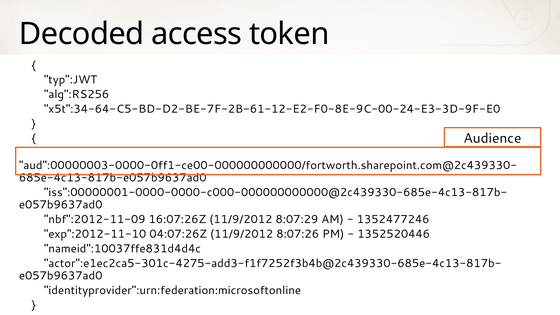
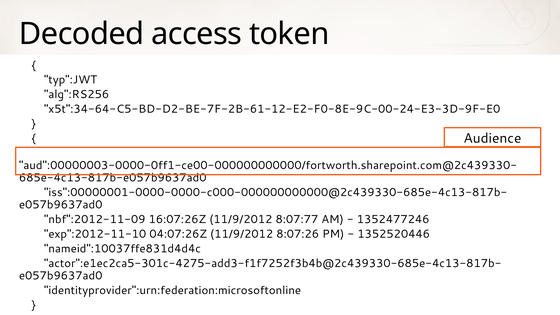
8:07:29: 8:07:29 -> 8:07:77
